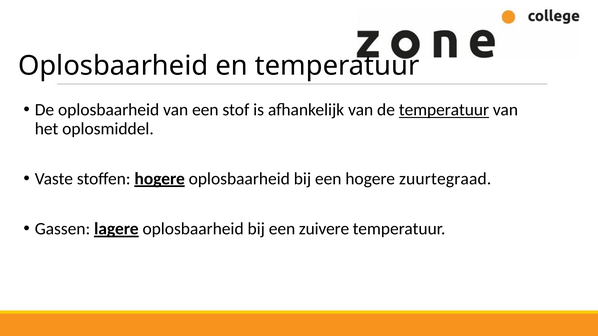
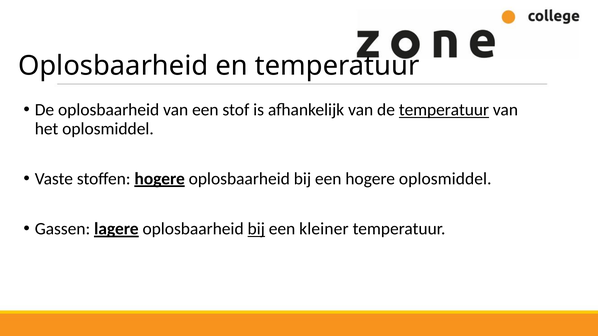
hogere zuurtegraad: zuurtegraad -> oplosmiddel
bij at (256, 229) underline: none -> present
zuivere: zuivere -> kleiner
